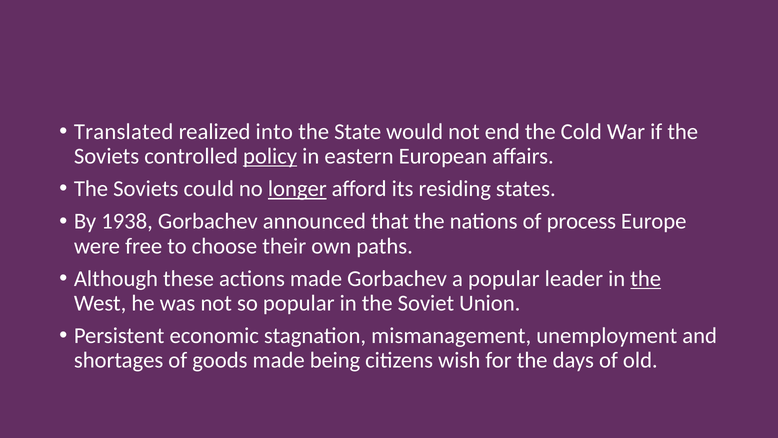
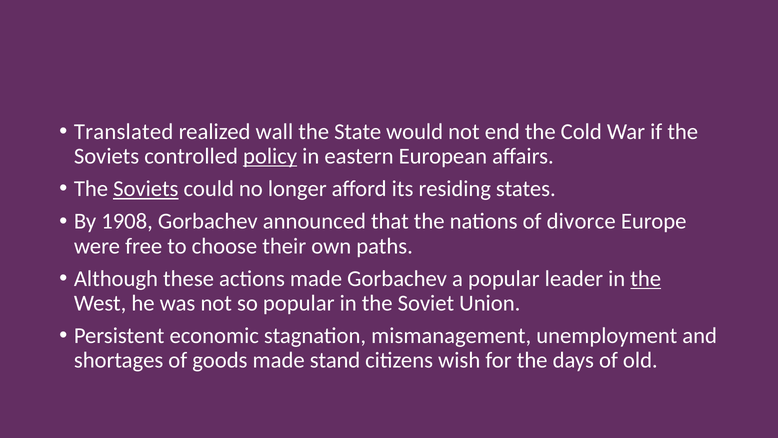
into: into -> wall
Soviets at (146, 189) underline: none -> present
longer underline: present -> none
1938: 1938 -> 1908
process: process -> divorce
being: being -> stand
